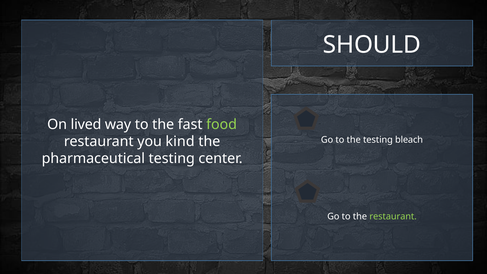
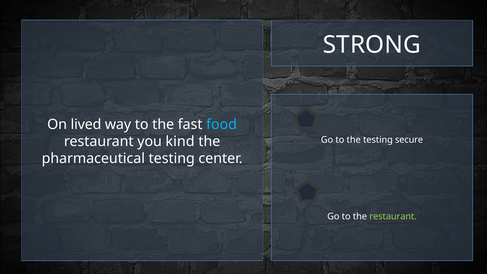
SHOULD: SHOULD -> STRONG
food colour: light green -> light blue
bleach: bleach -> secure
